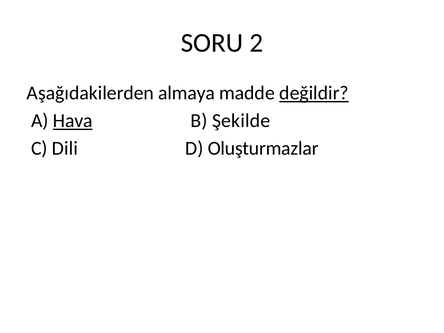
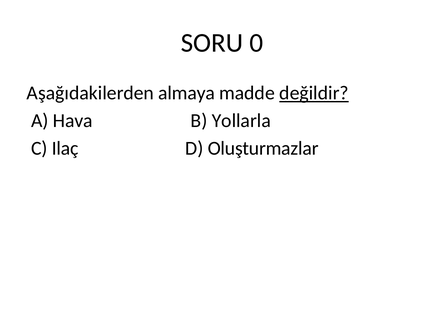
2: 2 -> 0
Hava underline: present -> none
Şekilde: Şekilde -> Yollarla
Dili: Dili -> Ilaç
